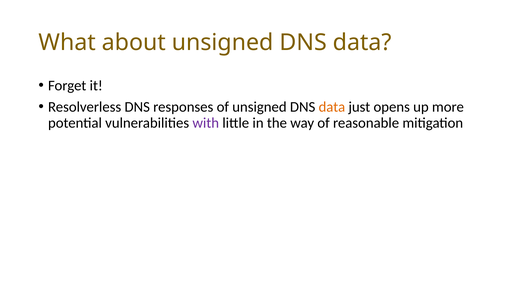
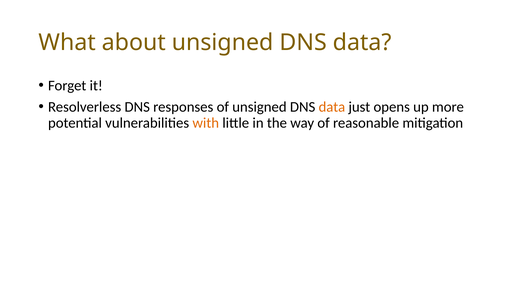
with colour: purple -> orange
